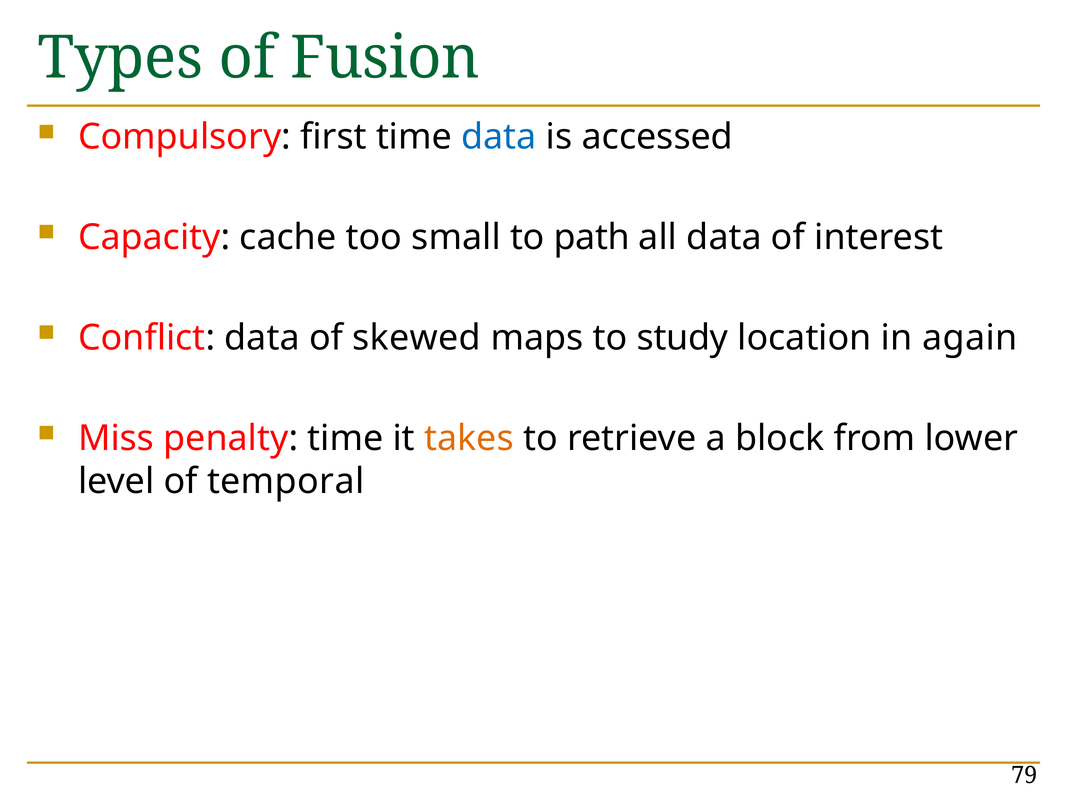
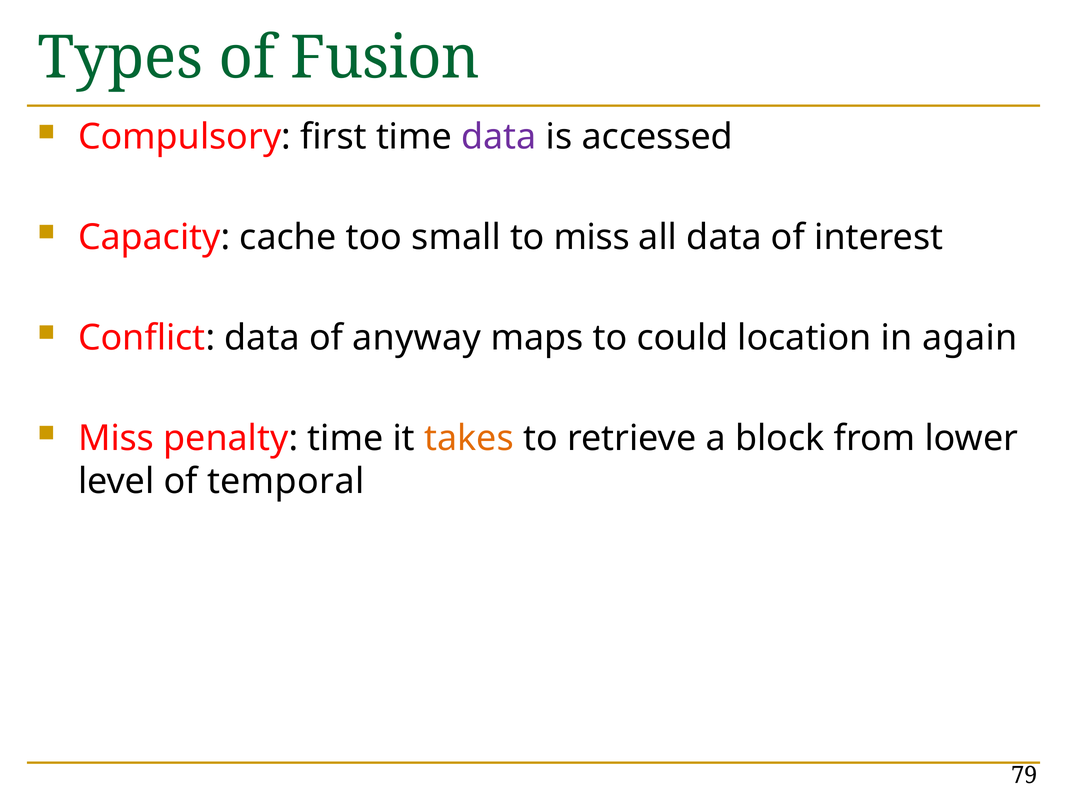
data at (499, 137) colour: blue -> purple
to path: path -> miss
skewed: skewed -> anyway
study: study -> could
